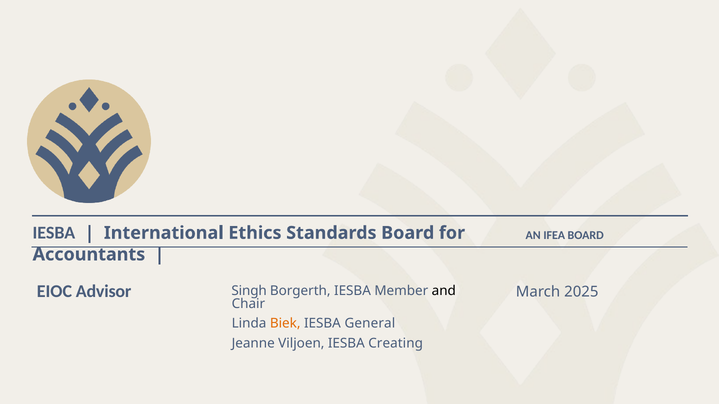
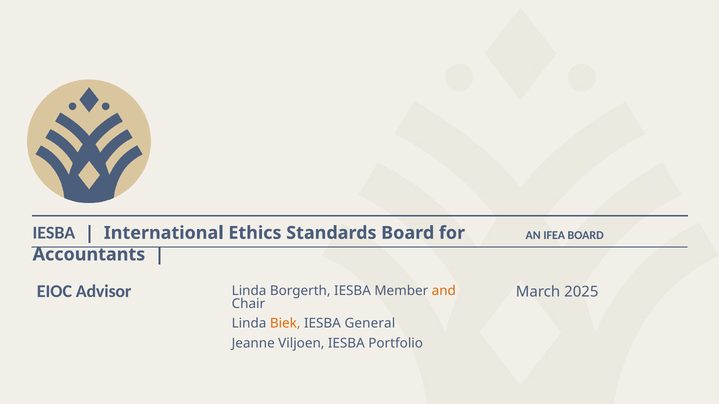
Singh at (249, 291): Singh -> Linda
and colour: black -> orange
Creating: Creating -> Portfolio
